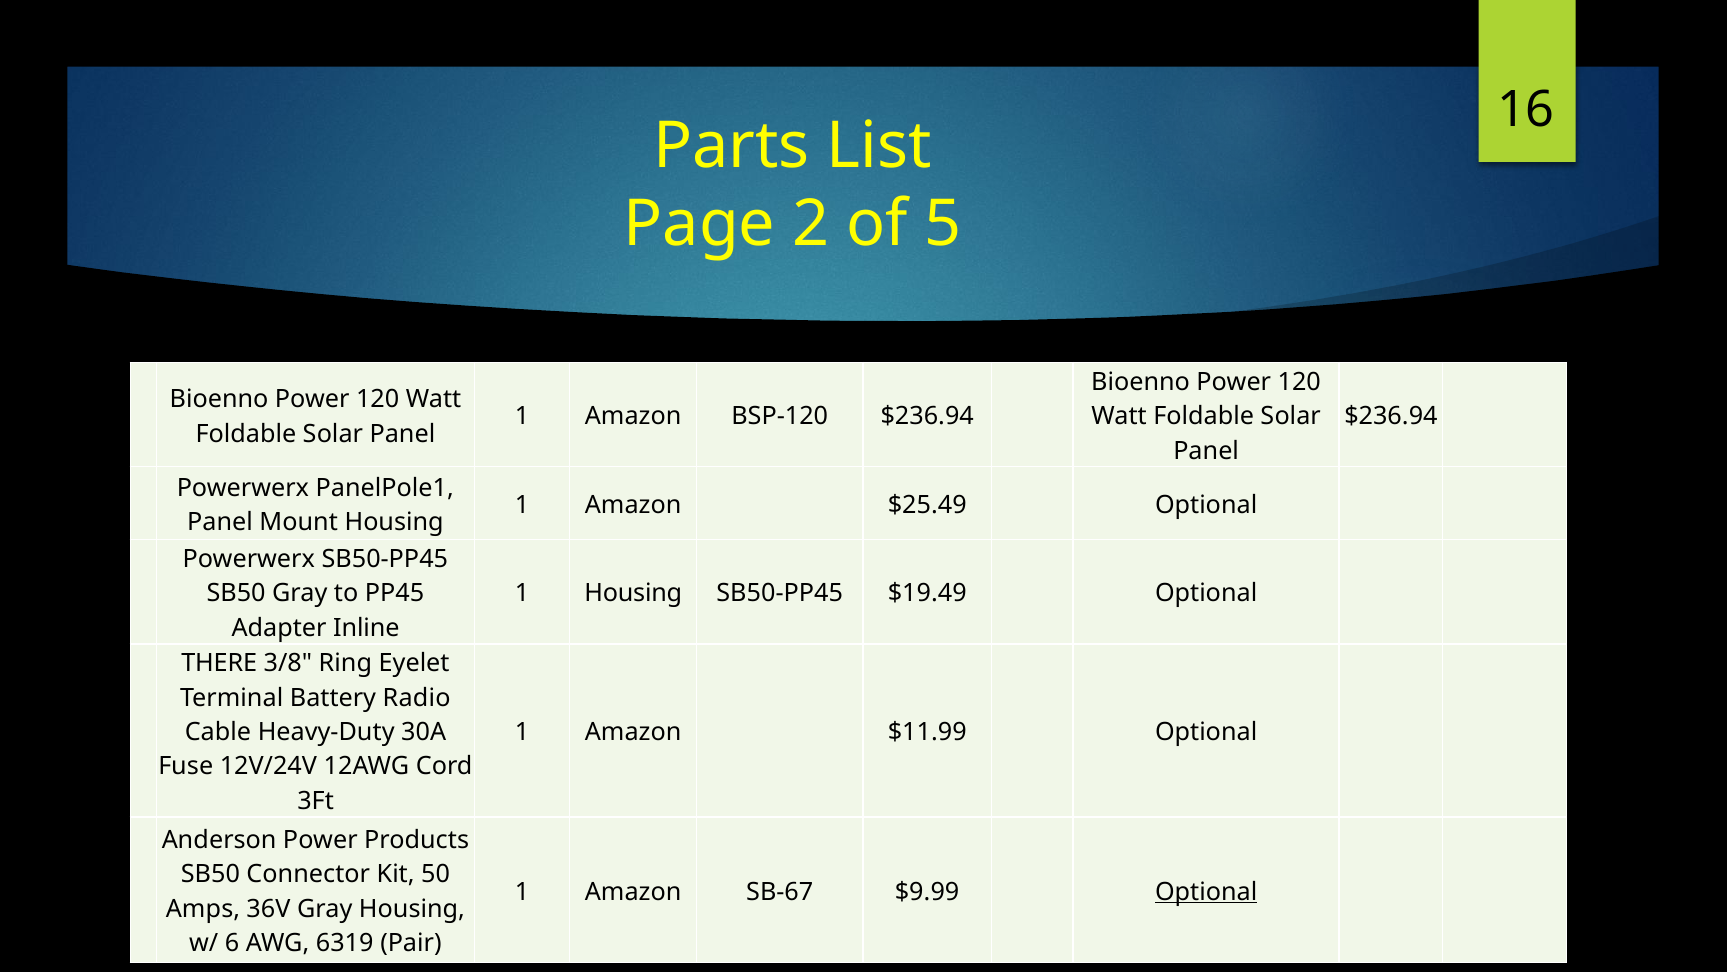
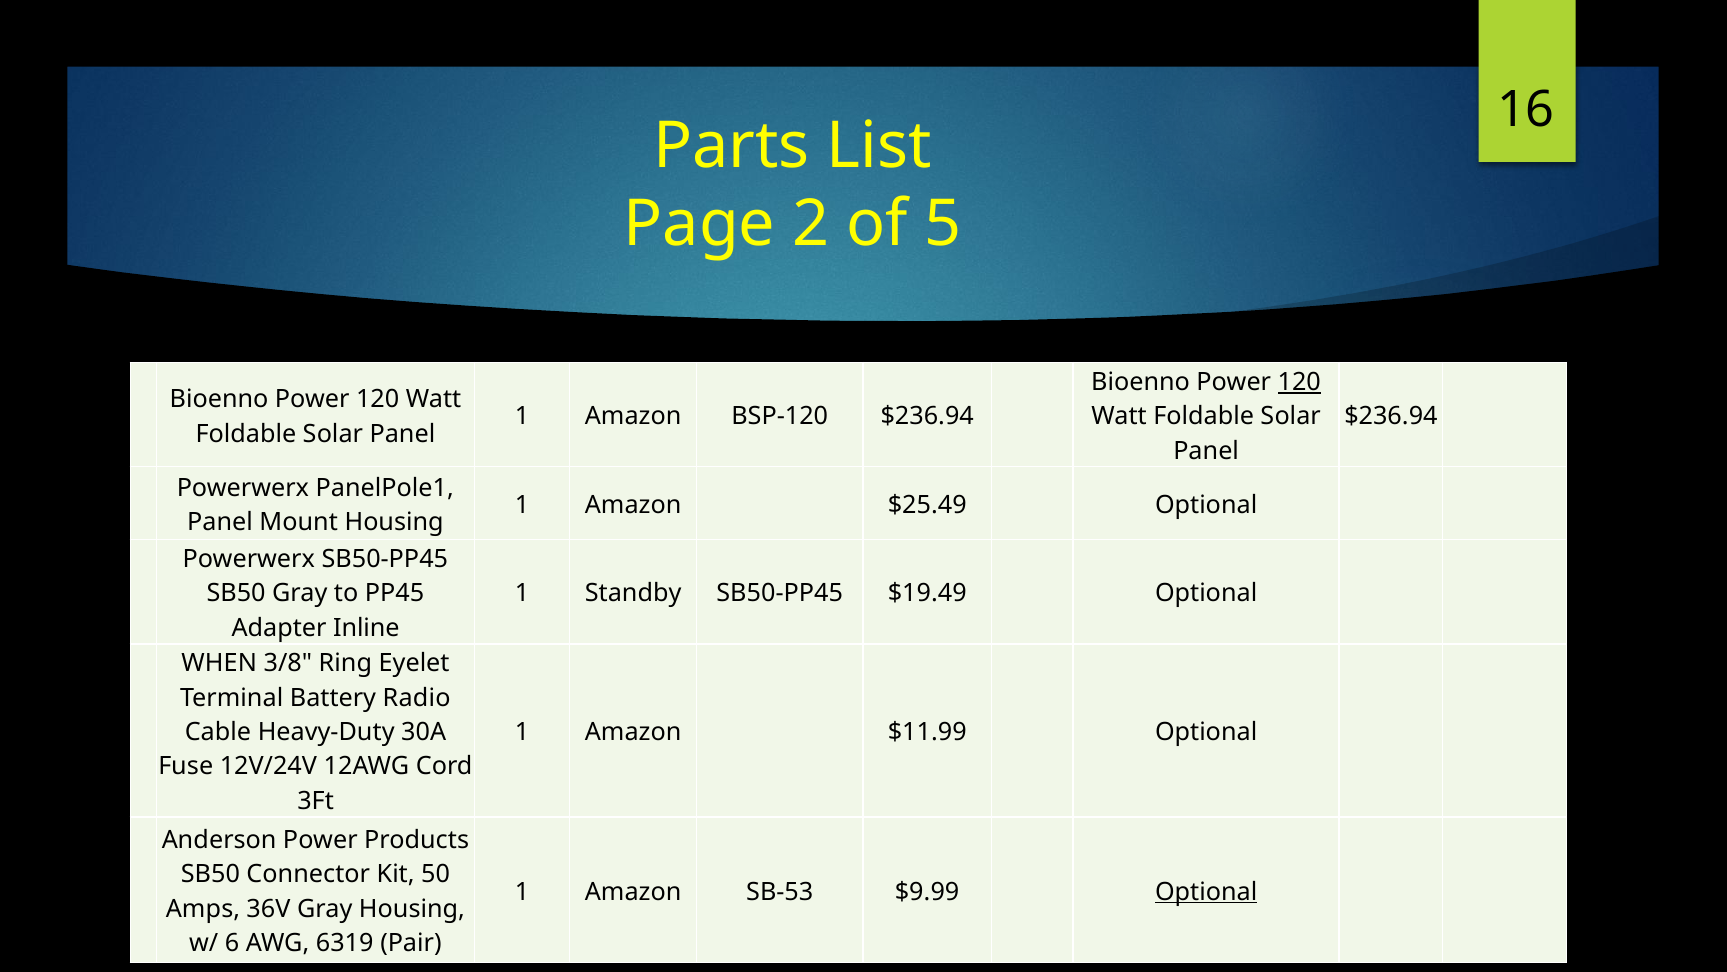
120 at (1299, 382) underline: none -> present
1 Housing: Housing -> Standby
THERE: THERE -> WHEN
SB-67: SB-67 -> SB-53
